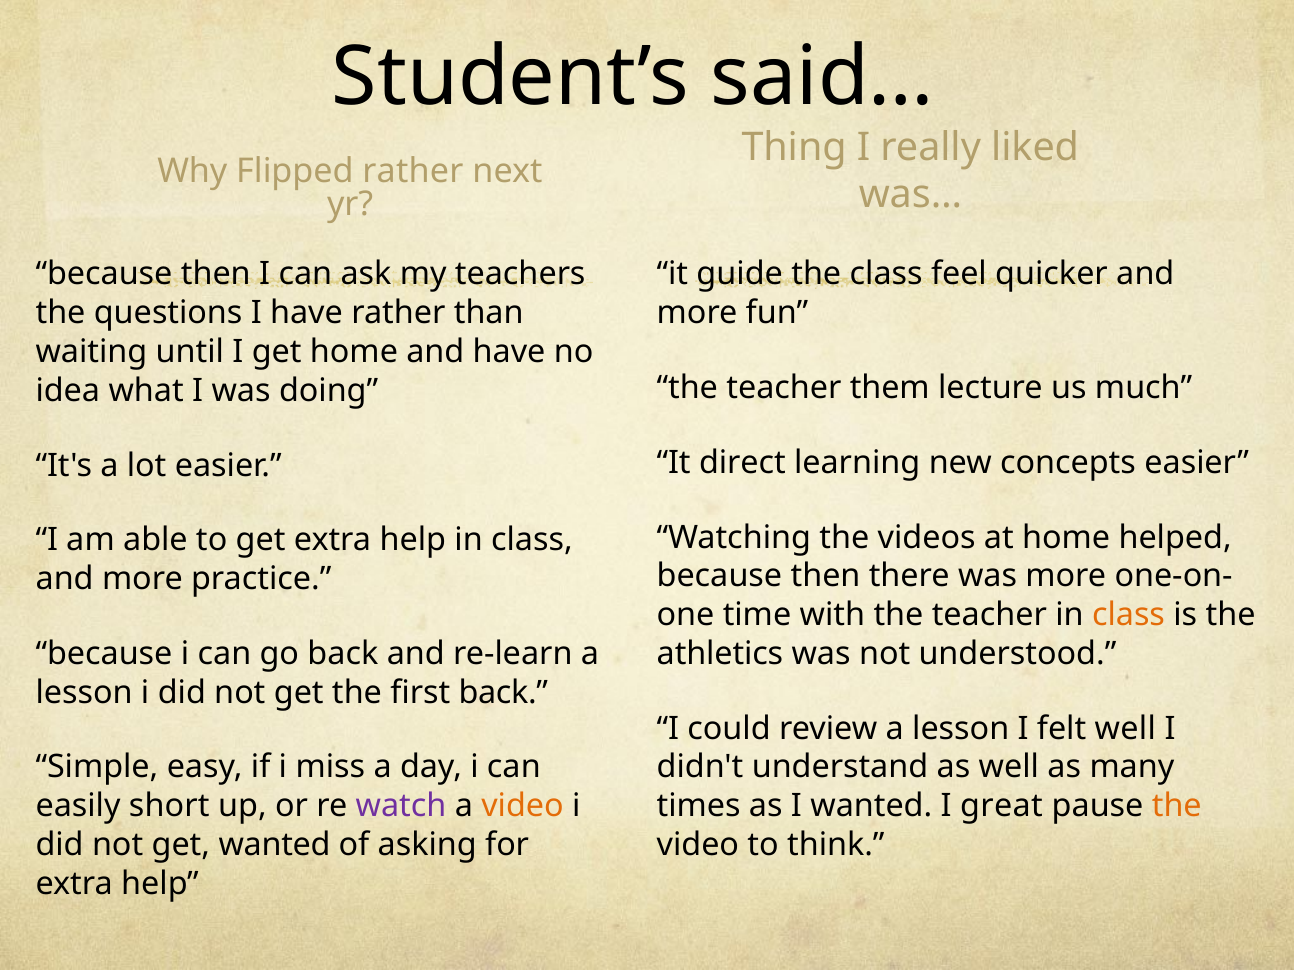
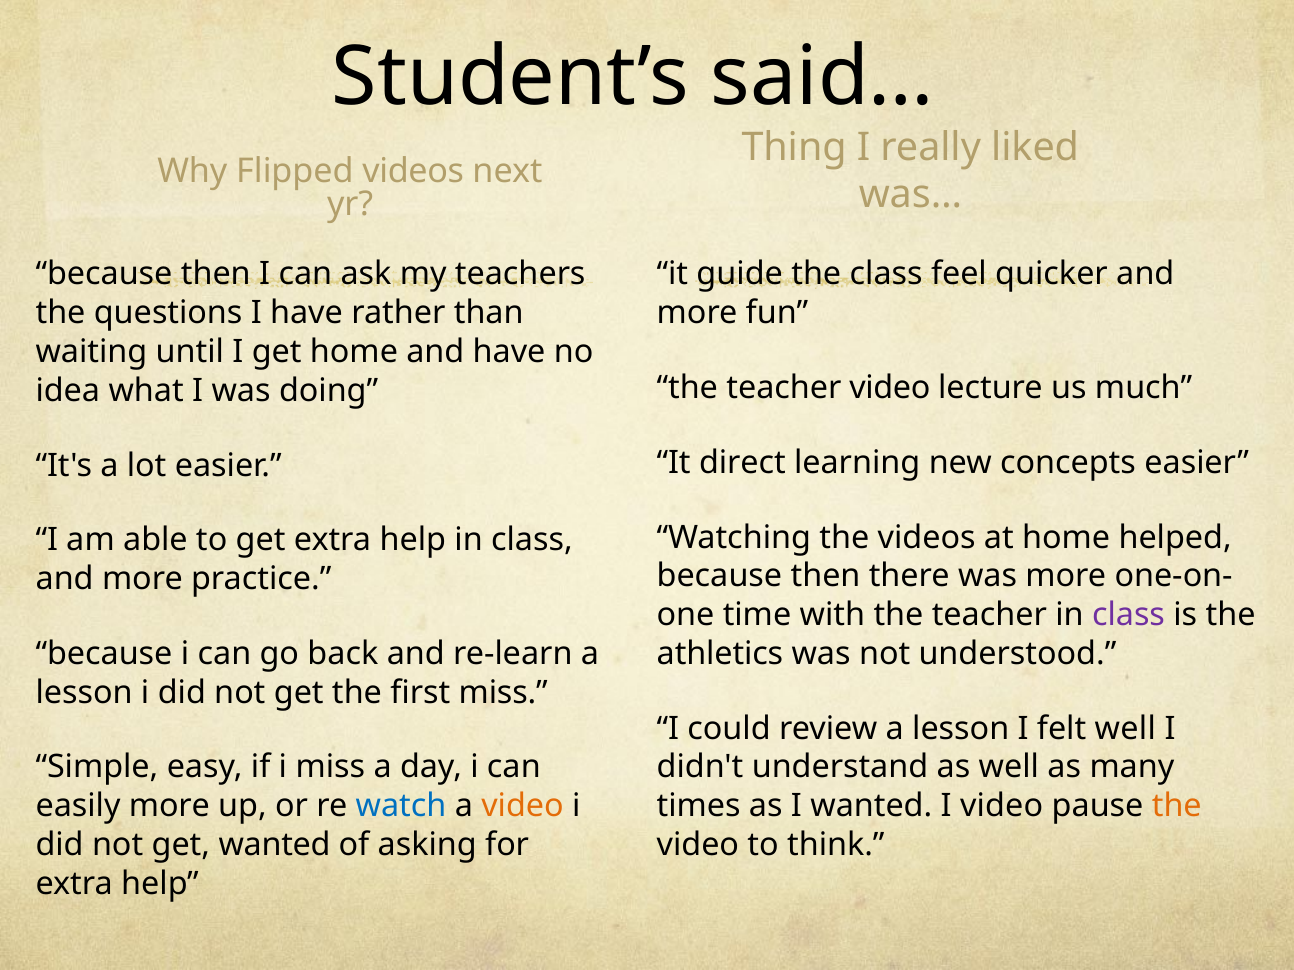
Flipped rather: rather -> videos
teacher them: them -> video
class at (1129, 615) colour: orange -> purple
first back: back -> miss
easily short: short -> more
watch colour: purple -> blue
I great: great -> video
